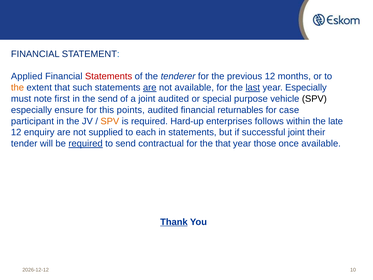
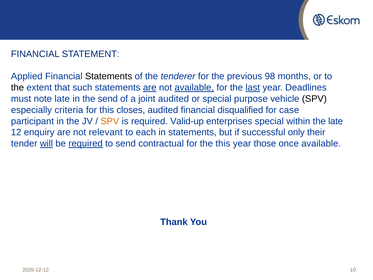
Statements at (109, 76) colour: red -> black
previous 12: 12 -> 98
the at (17, 88) colour: orange -> black
available at (194, 88) underline: none -> present
year Especially: Especially -> Deadlines
note first: first -> late
ensure: ensure -> criteria
points: points -> closes
returnables: returnables -> disqualified
Hard-up: Hard-up -> Valid-up
enterprises follows: follows -> special
supplied: supplied -> relevant
successful joint: joint -> only
will underline: none -> present
the that: that -> this
Thank underline: present -> none
